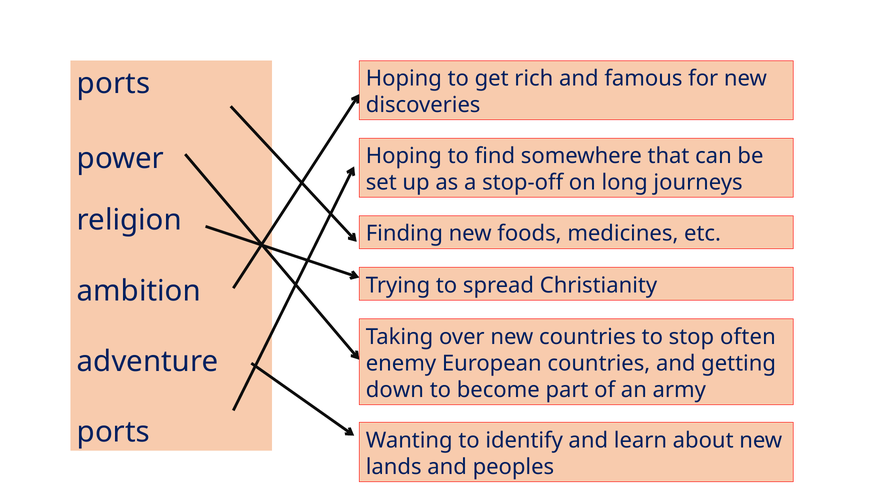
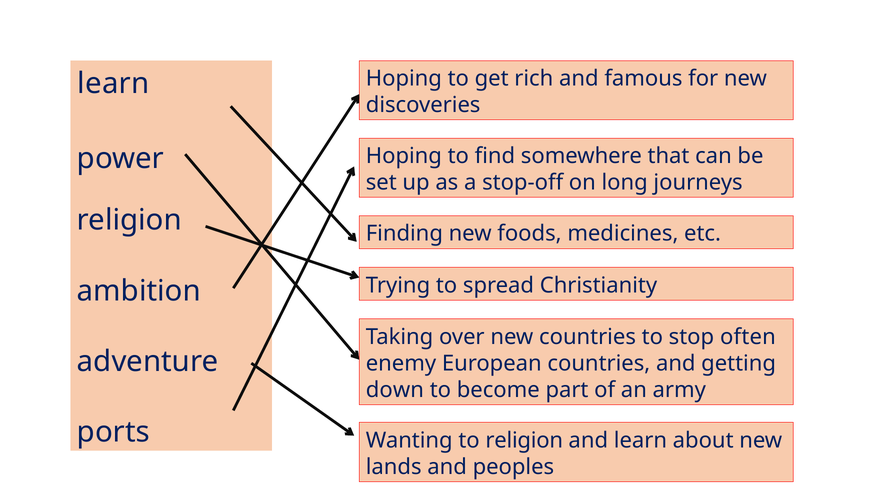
ports at (114, 84): ports -> learn
to identify: identify -> religion
